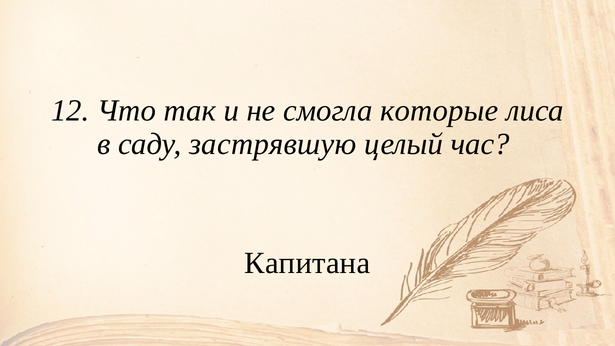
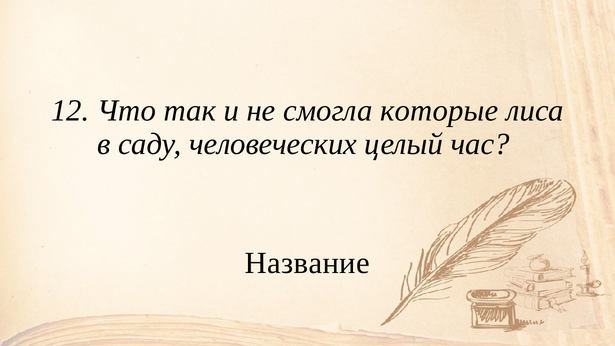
застрявшую: застрявшую -> человеческих
Капитана: Капитана -> Название
